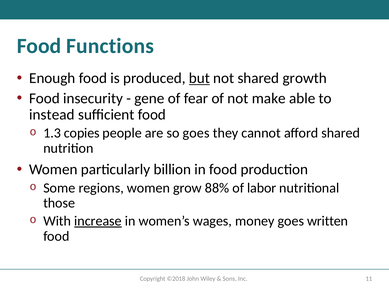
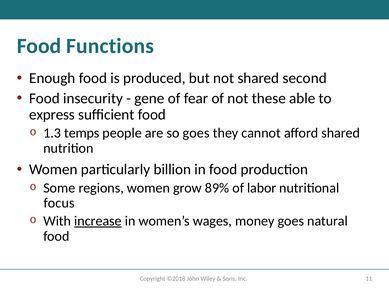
but underline: present -> none
growth: growth -> second
make: make -> these
instead: instead -> express
copies: copies -> temps
88%: 88% -> 89%
those: those -> focus
written: written -> natural
